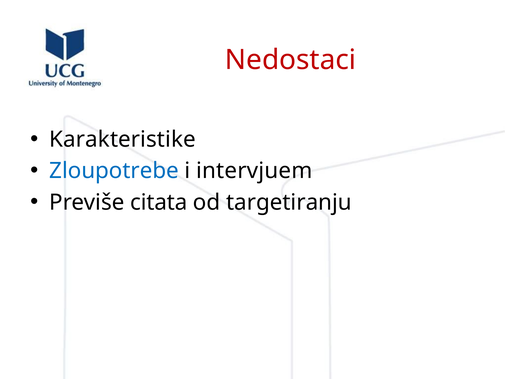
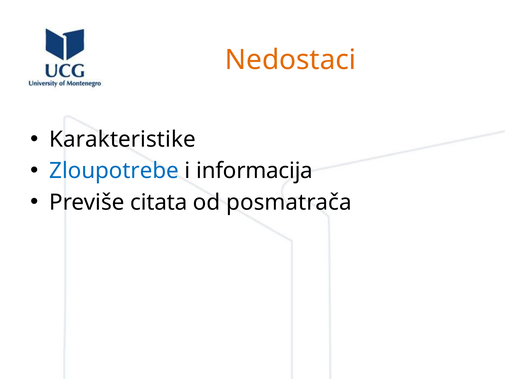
Nedostaci colour: red -> orange
intervjuem: intervjuem -> informacija
targetiranju: targetiranju -> posmatrača
